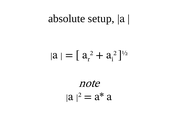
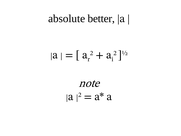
setup: setup -> better
